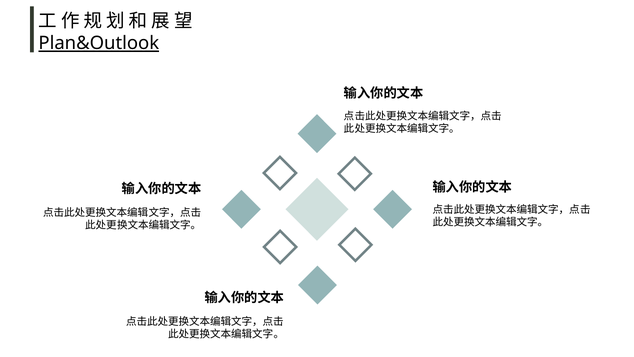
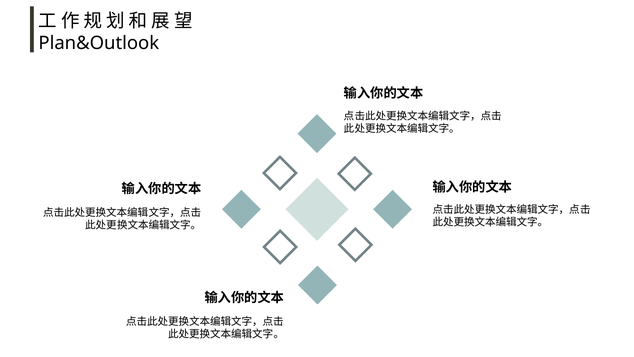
Plan&Outlook underline: present -> none
